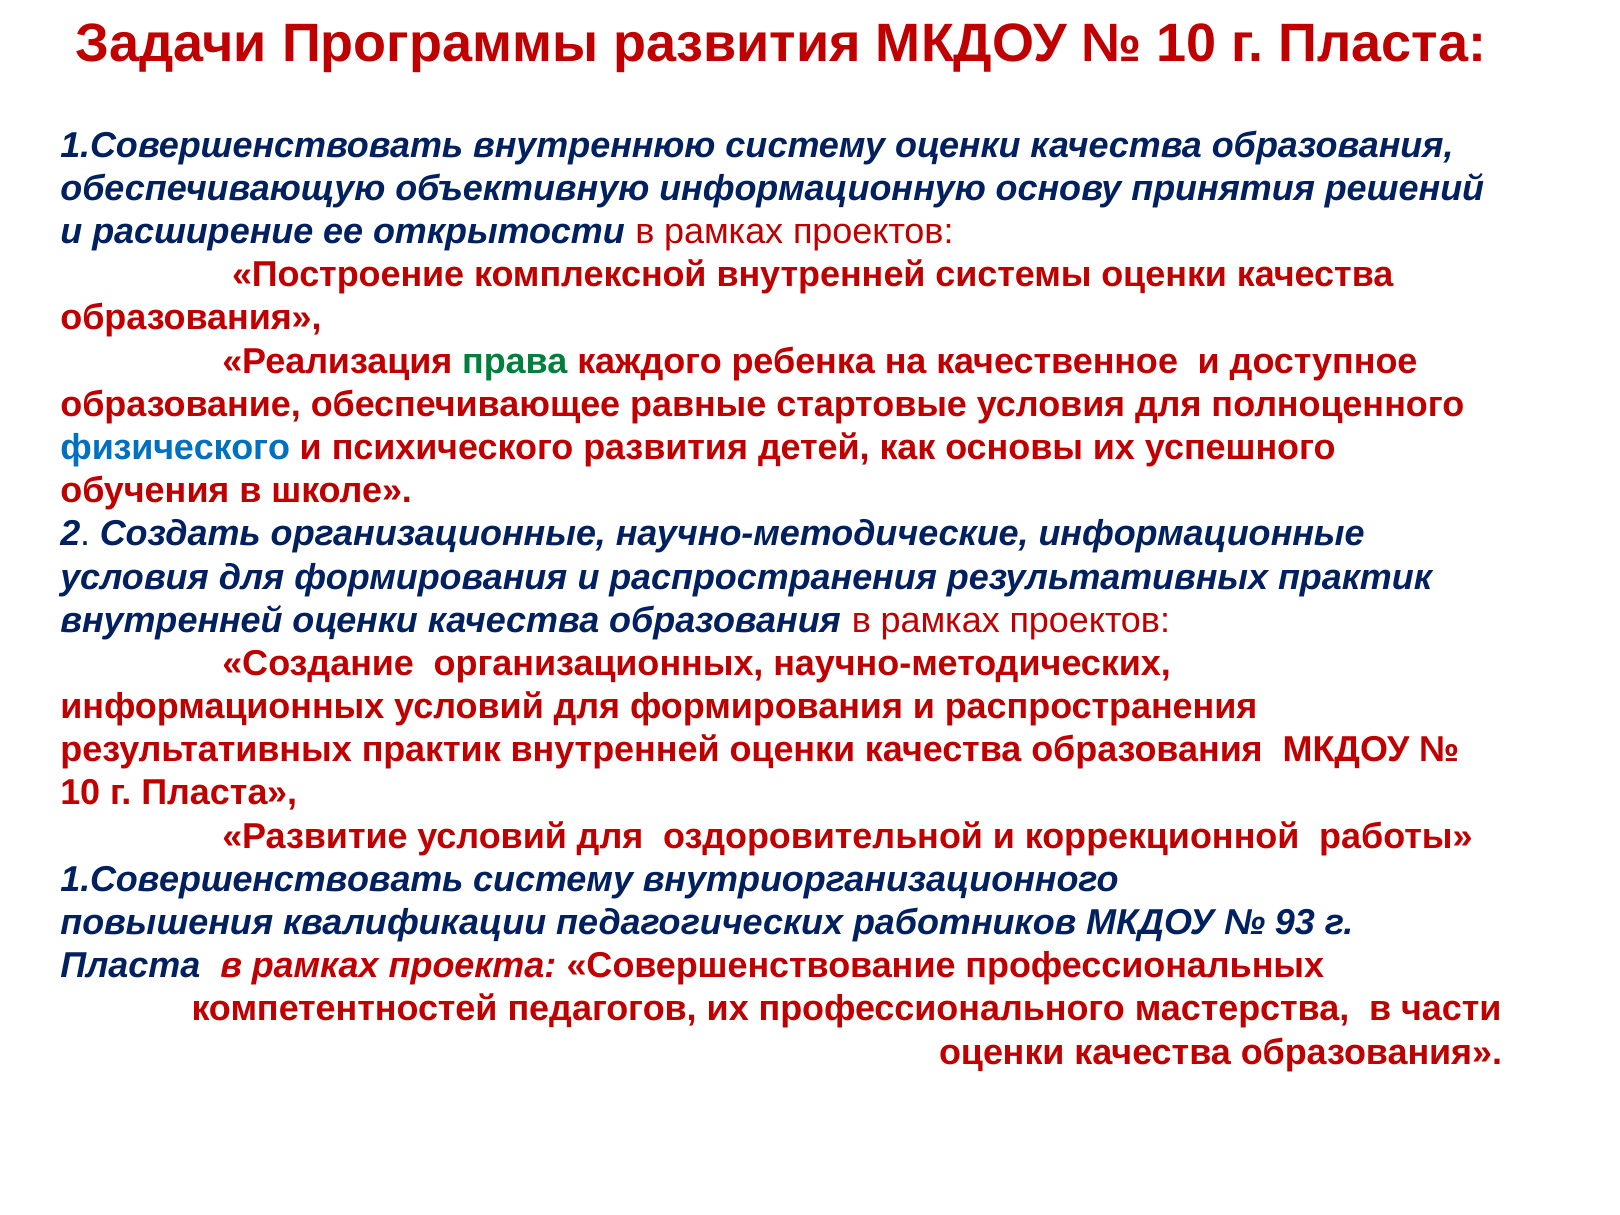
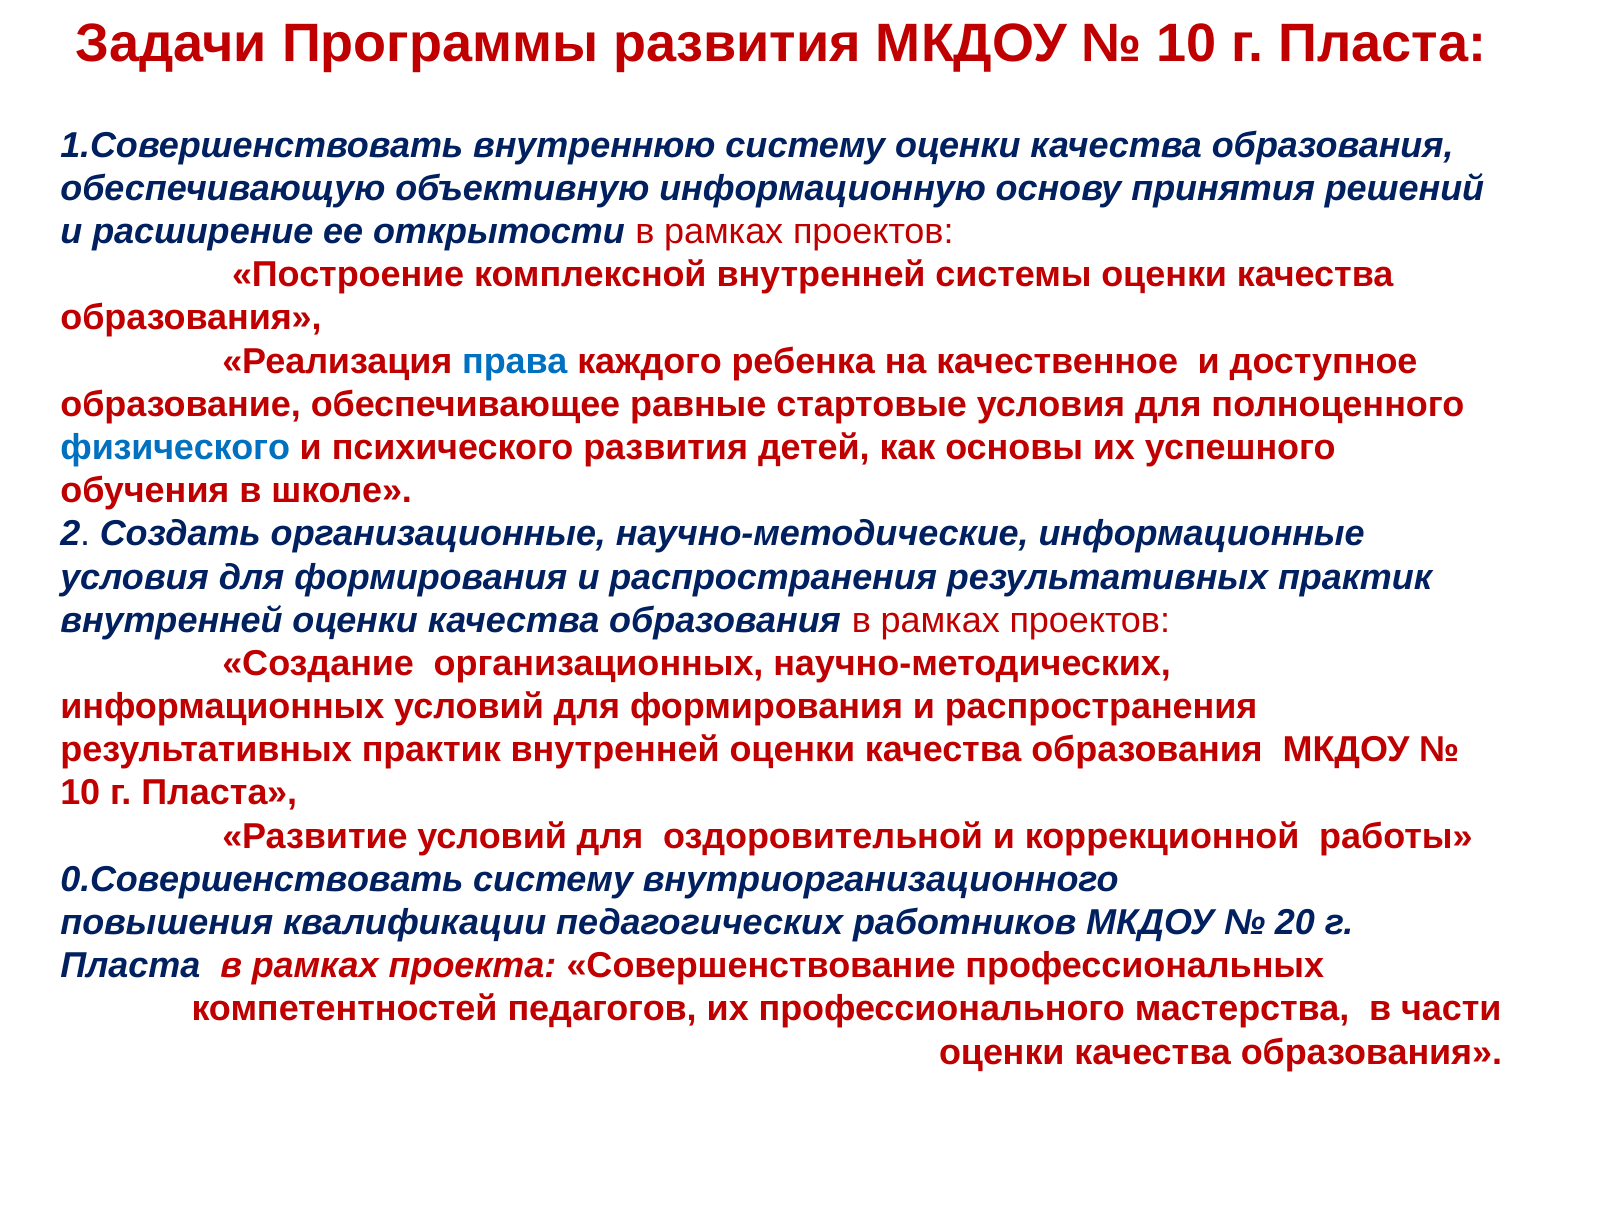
права colour: green -> blue
1.Совершенствовать at (262, 879): 1.Совершенствовать -> 0.Совершенствовать
93: 93 -> 20
